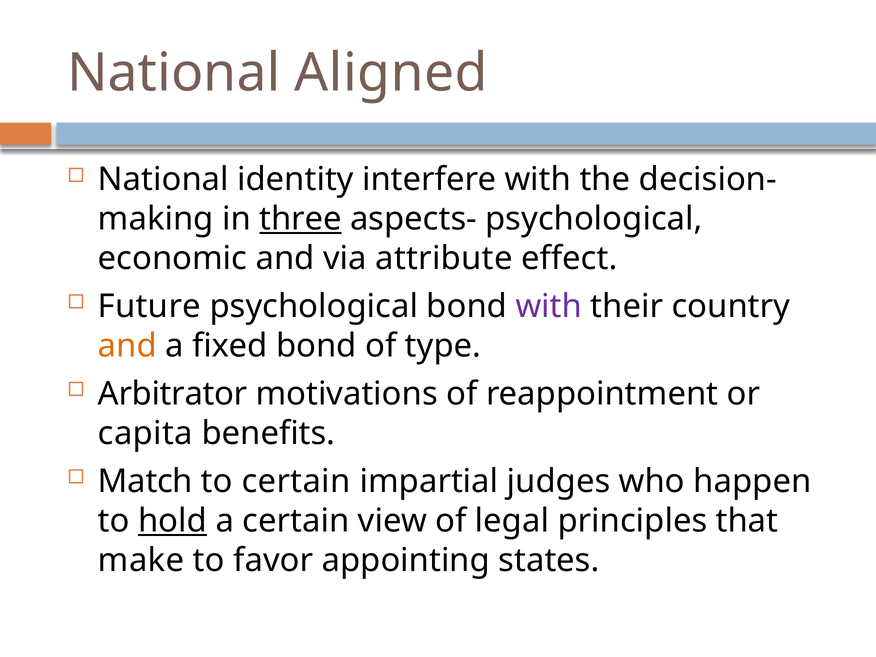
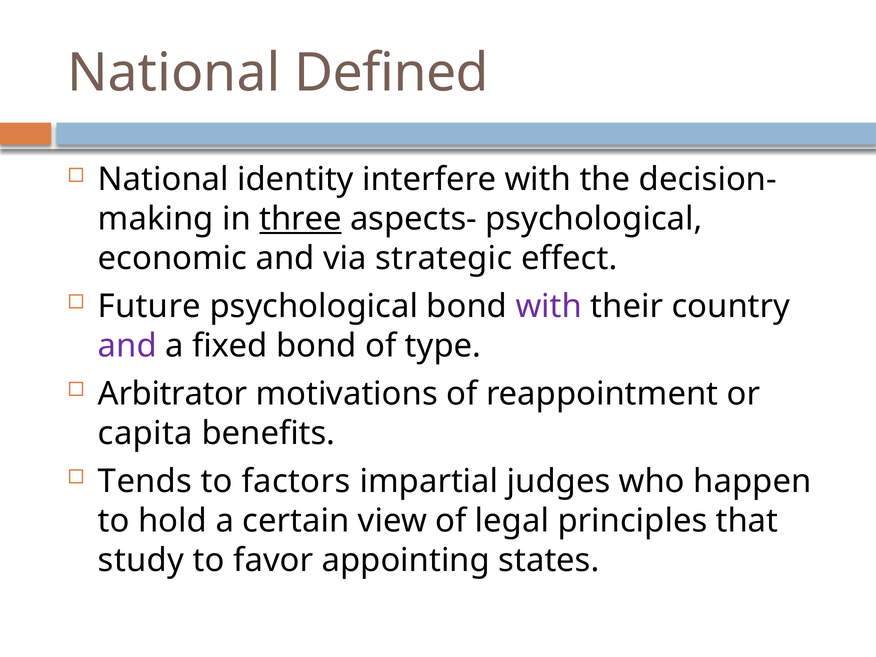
Aligned: Aligned -> Defined
attribute: attribute -> strategic
and at (127, 346) colour: orange -> purple
Match: Match -> Tends
to certain: certain -> factors
hold underline: present -> none
make: make -> study
